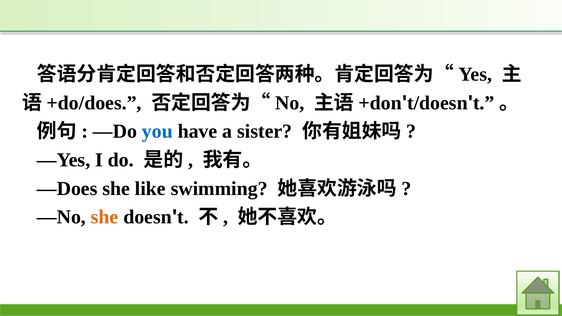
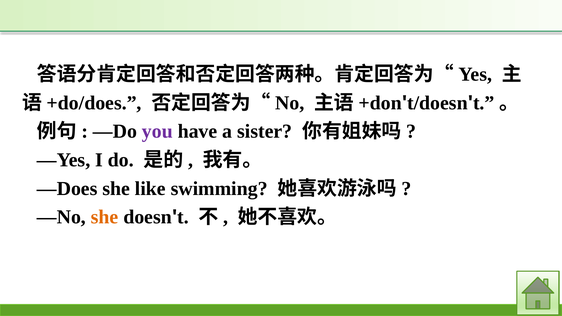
you colour: blue -> purple
